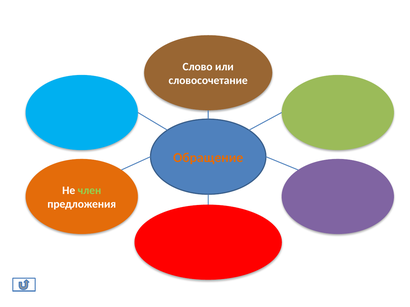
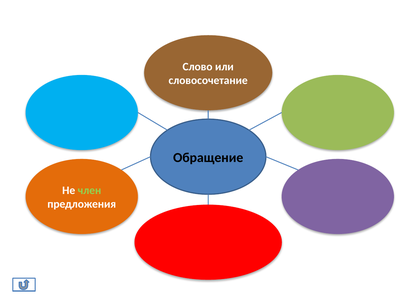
Обращение colour: orange -> black
